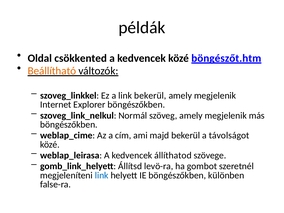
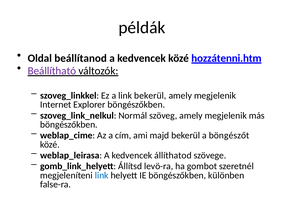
csökkented: csökkented -> beállítanod
böngészőt.htm: böngészőt.htm -> hozzátenni.htm
Beállítható colour: orange -> purple
távolságot: távolságot -> böngészőt
